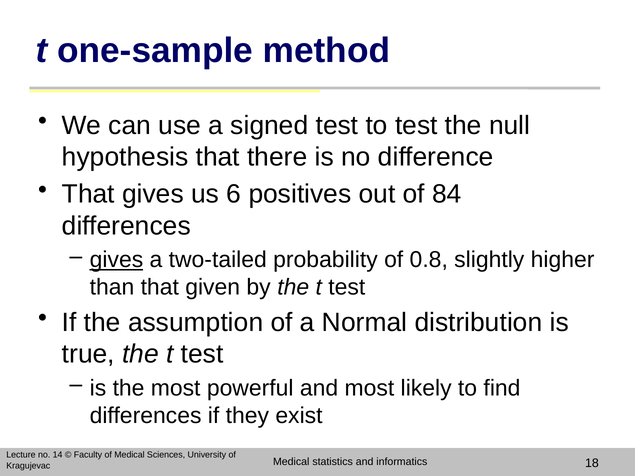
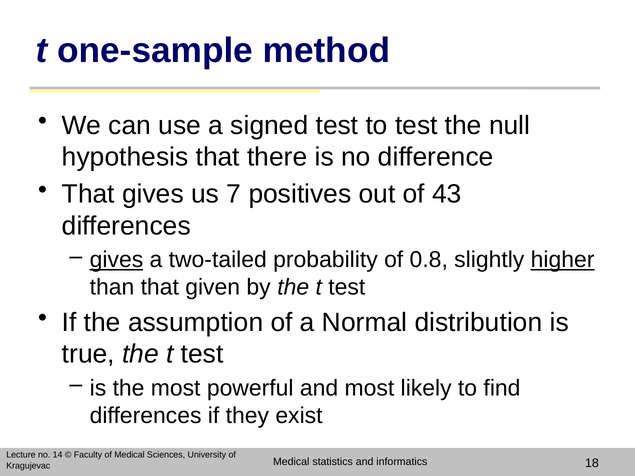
6: 6 -> 7
84: 84 -> 43
higher underline: none -> present
